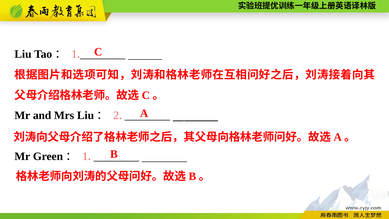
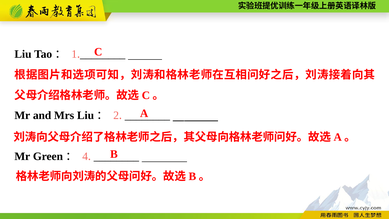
1 at (85, 156): 1 -> 4
